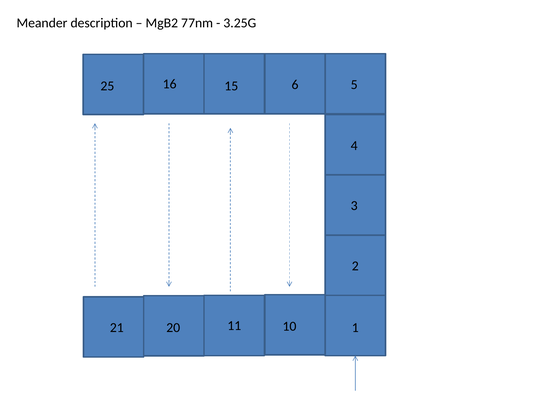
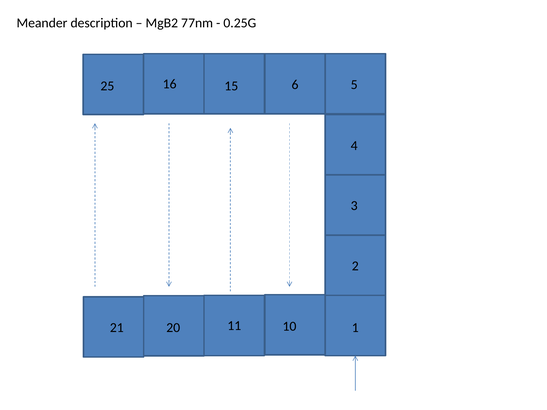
3.25G: 3.25G -> 0.25G
